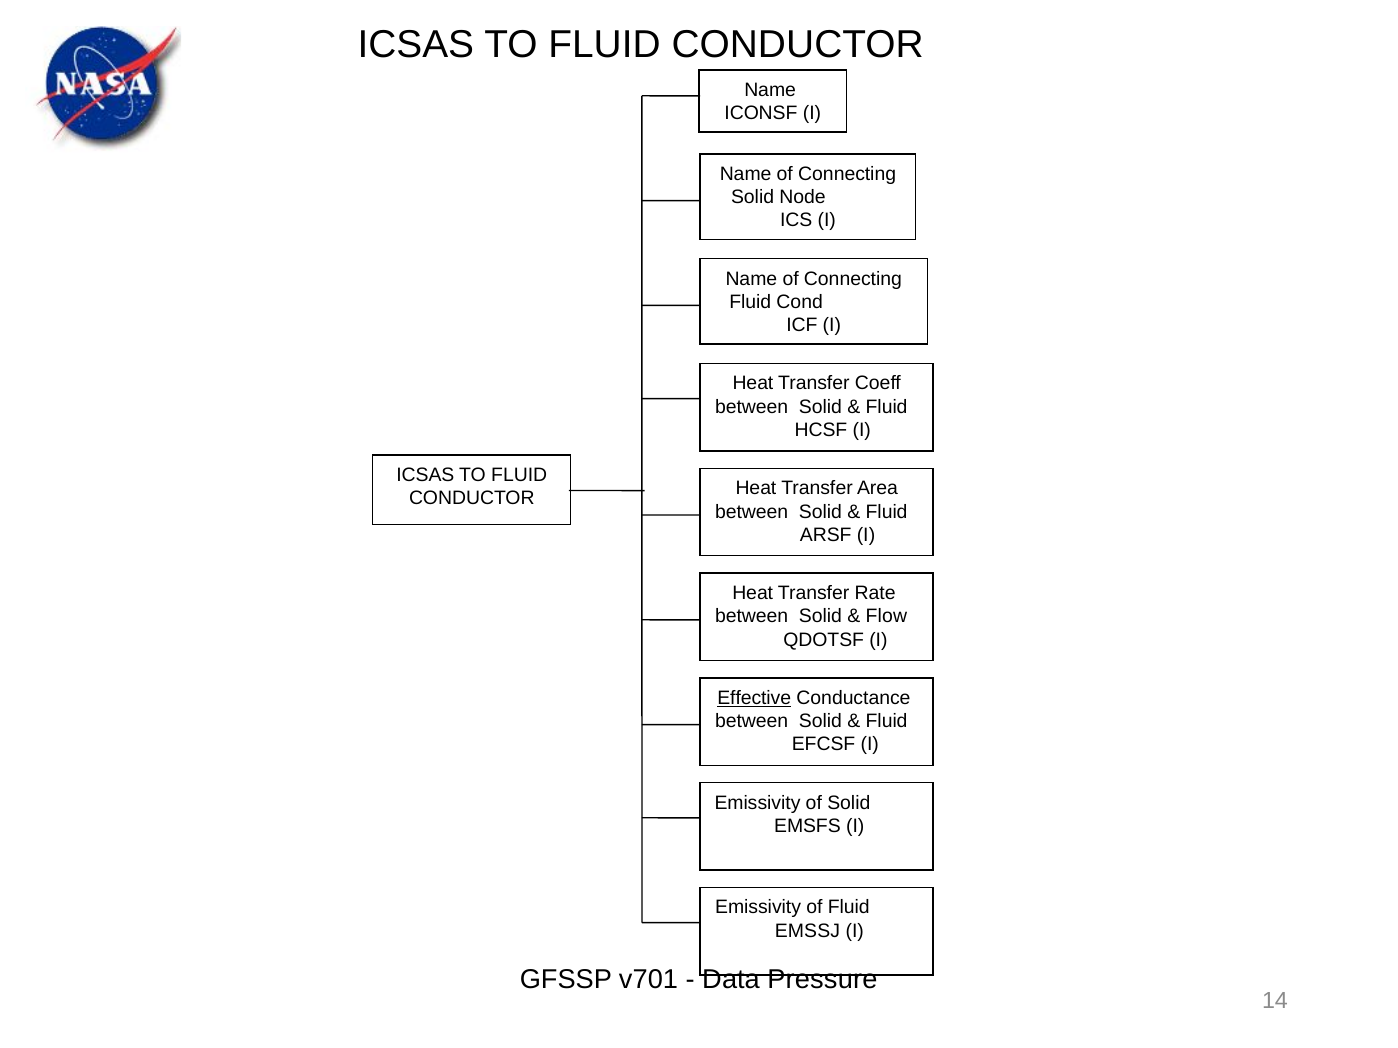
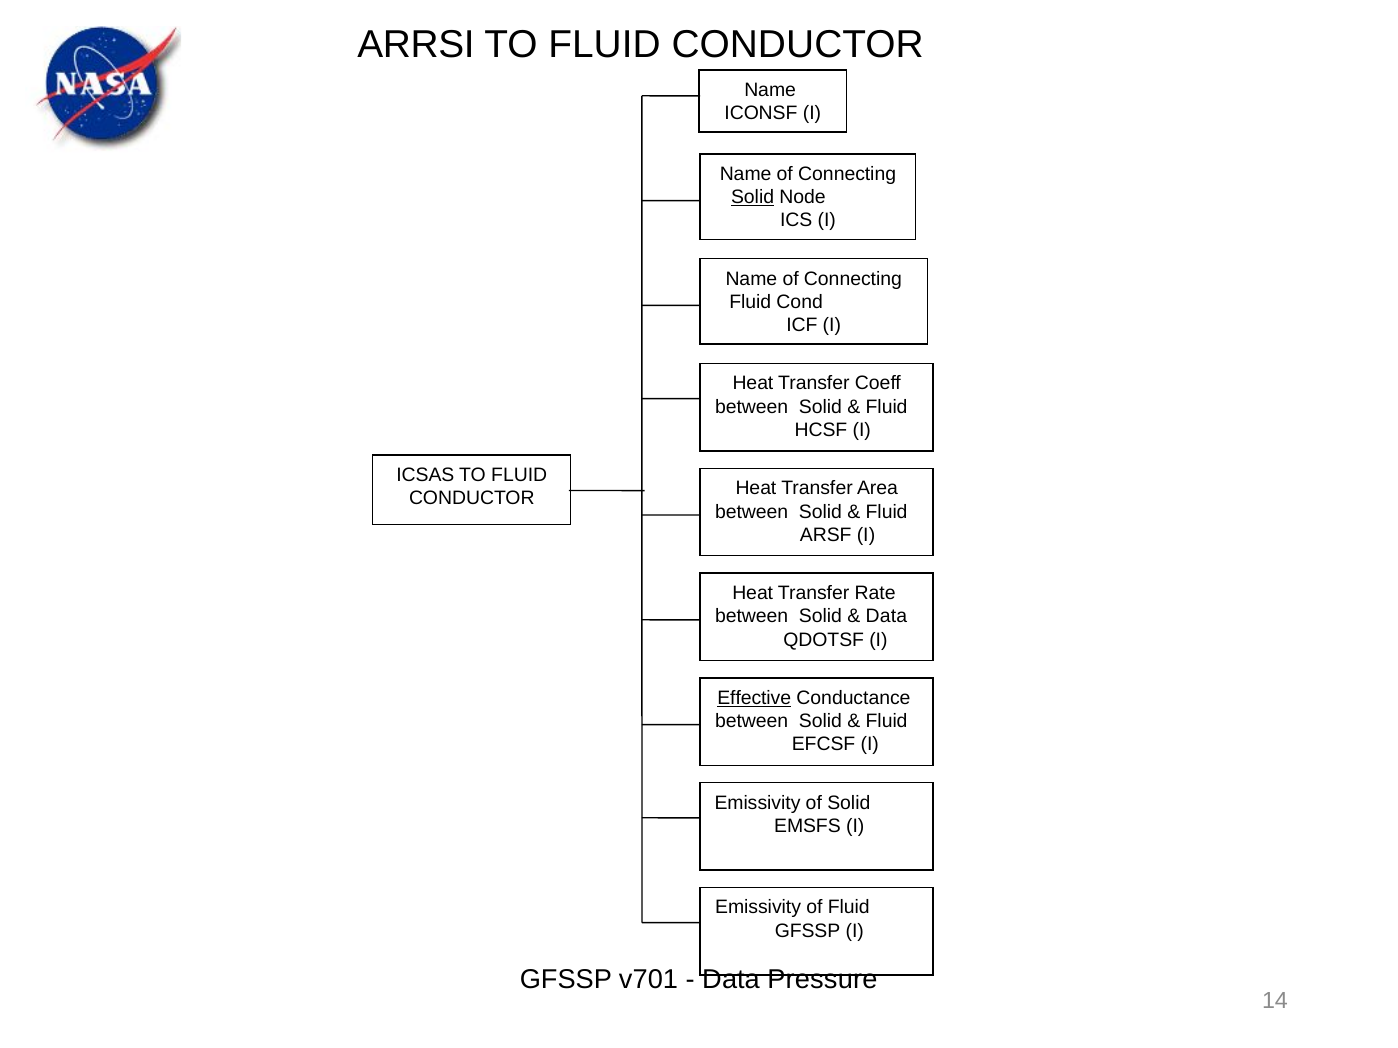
ICSAS at (416, 45): ICSAS -> ARRSI
Solid at (753, 197) underline: none -> present
Flow at (886, 617): Flow -> Data
EMSSJ at (807, 931): EMSSJ -> GFSSP
